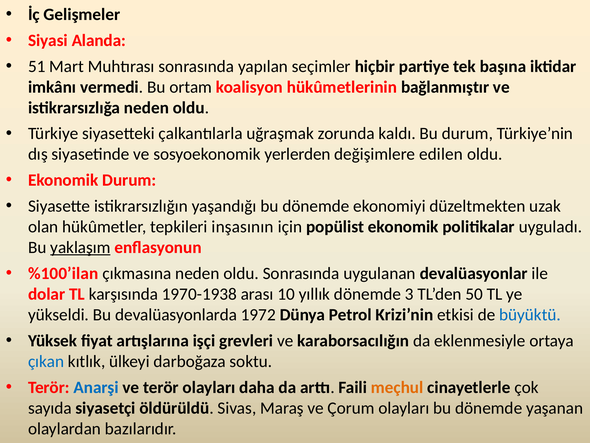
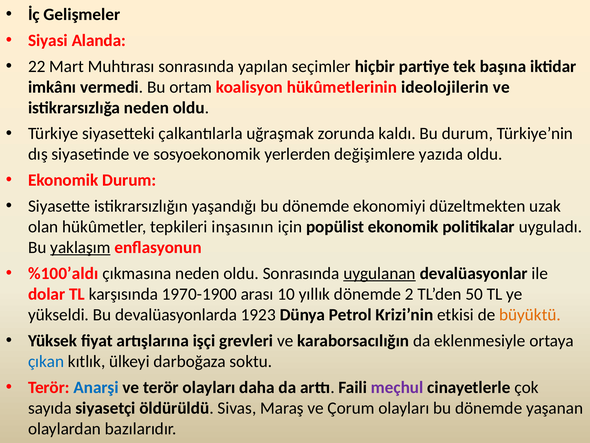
51: 51 -> 22
bağlanmıştır: bağlanmıştır -> ideolojilerin
edilen: edilen -> yazıda
%100’ilan: %100’ilan -> %100’aldı
uygulanan underline: none -> present
1970-1938: 1970-1938 -> 1970-1900
3: 3 -> 2
1972: 1972 -> 1923
büyüktü colour: blue -> orange
meçhul colour: orange -> purple
